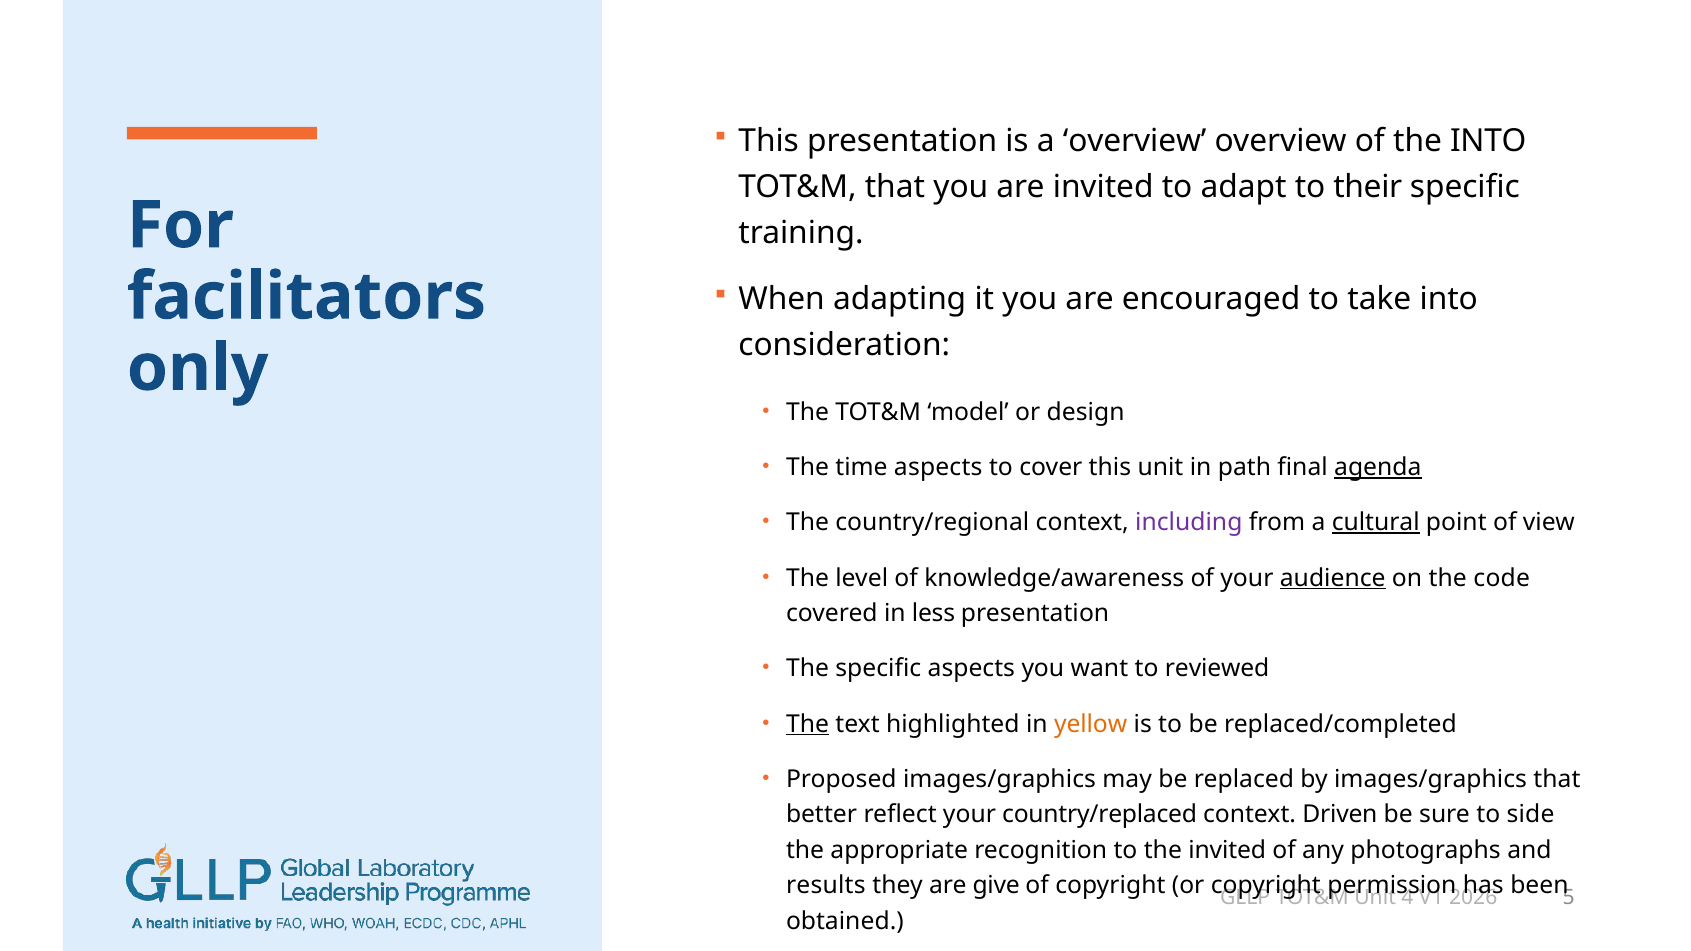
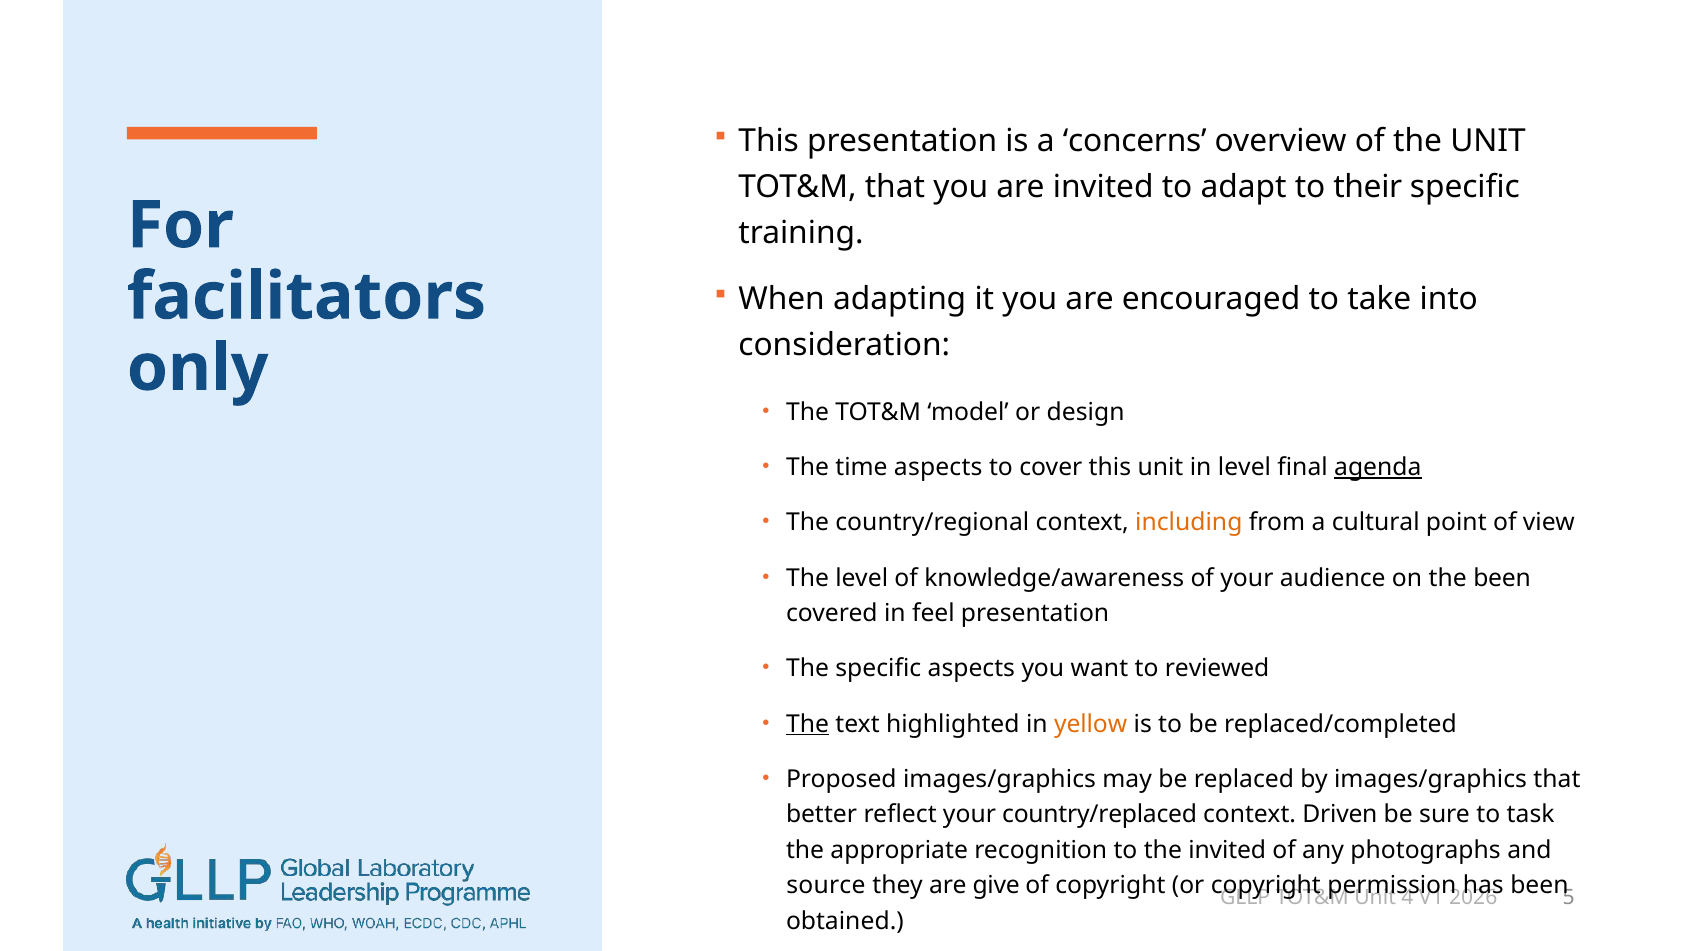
a overview: overview -> concerns
the INTO: INTO -> UNIT
in path: path -> level
including colour: purple -> orange
cultural underline: present -> none
audience underline: present -> none
the code: code -> been
less: less -> feel
side: side -> task
results: results -> source
